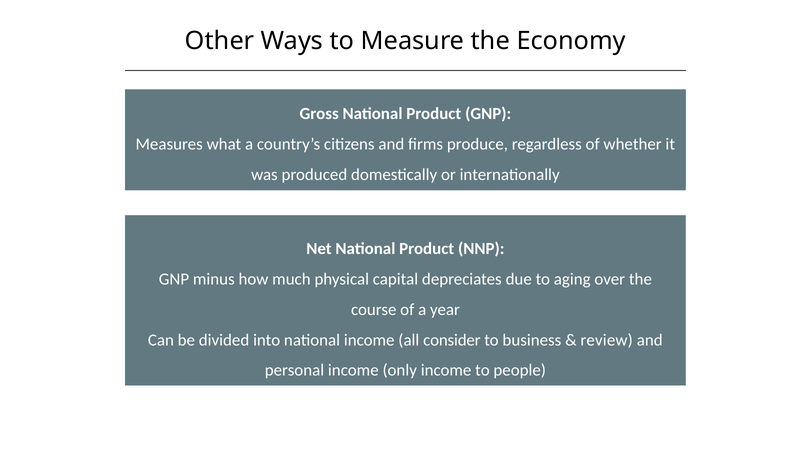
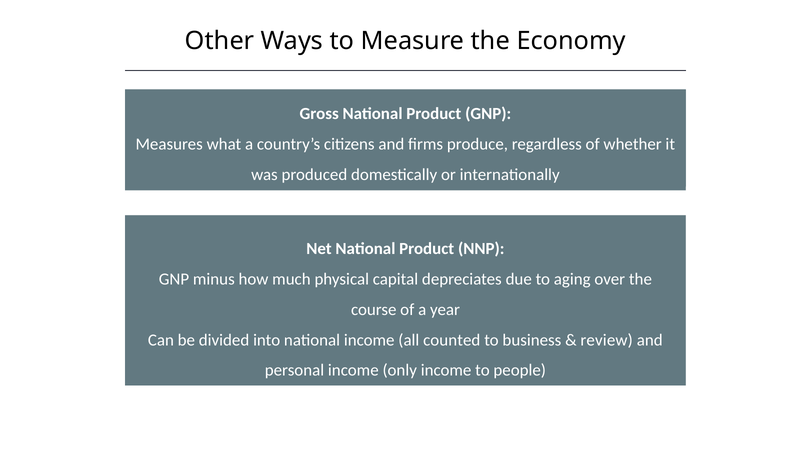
consider: consider -> counted
